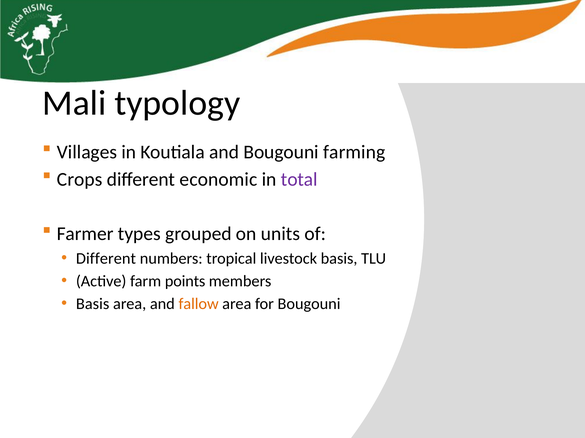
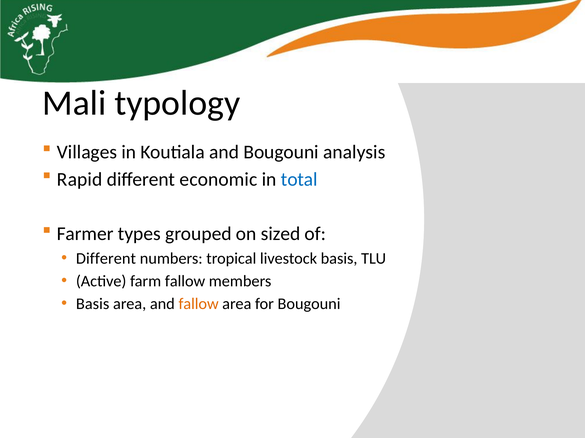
farming: farming -> analysis
Crops: Crops -> Rapid
total colour: purple -> blue
units: units -> sized
farm points: points -> fallow
